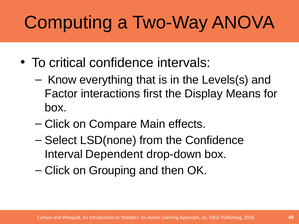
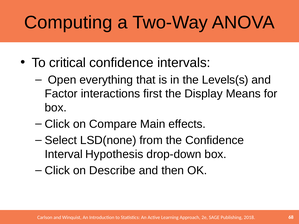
Know: Know -> Open
Dependent: Dependent -> Hypothesis
Grouping: Grouping -> Describe
